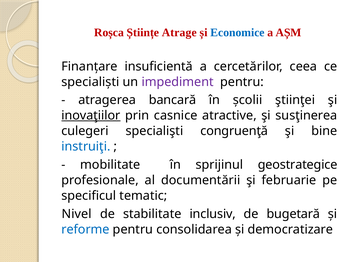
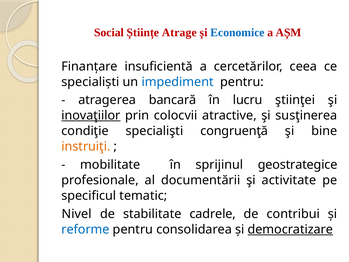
Roșca: Roșca -> Social
impediment colour: purple -> blue
şcolii: şcolii -> lucru
casnice: casnice -> colocvii
culegeri: culegeri -> condiţie
instruiţi colour: blue -> orange
februarie: februarie -> activitate
inclusiv: inclusiv -> cadrele
bugetară: bugetară -> contribui
democratizare underline: none -> present
